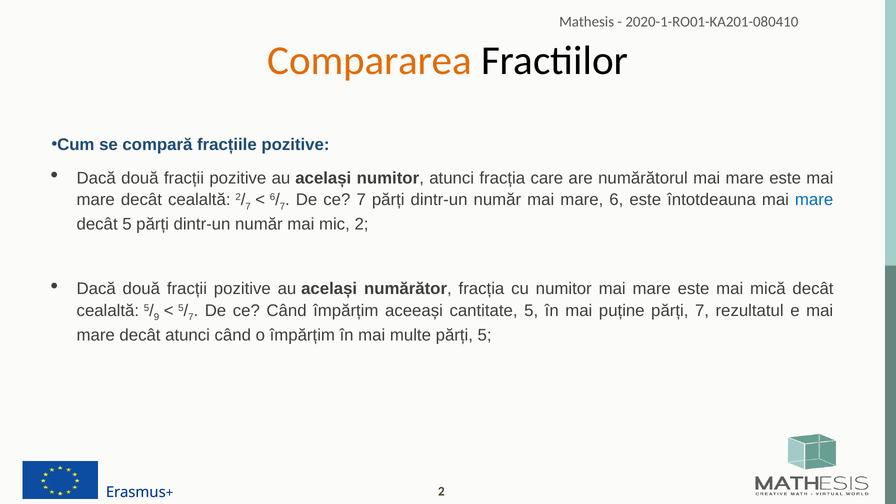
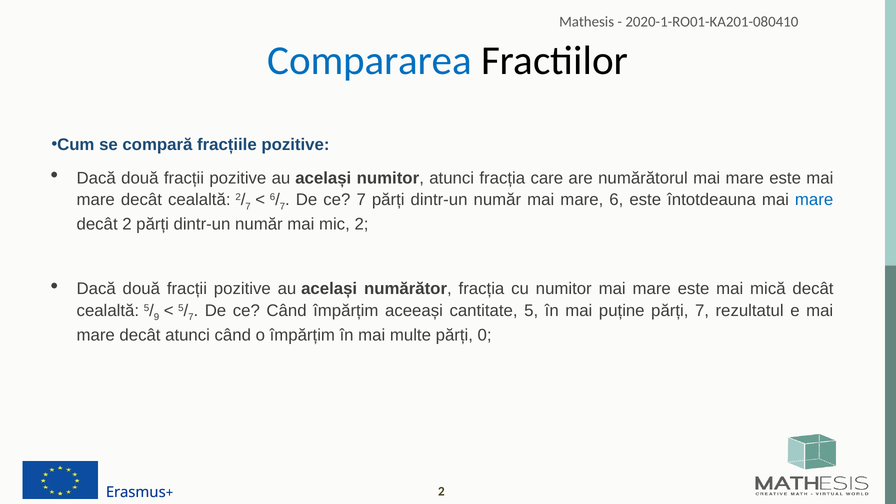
Compararea colour: orange -> blue
decât 5: 5 -> 2
părți 5: 5 -> 0
